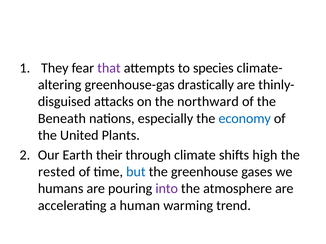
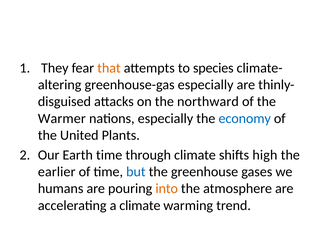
that colour: purple -> orange
greenhouse-gas drastically: drastically -> especially
Beneath: Beneath -> Warmer
Earth their: their -> time
rested: rested -> earlier
into colour: purple -> orange
a human: human -> climate
